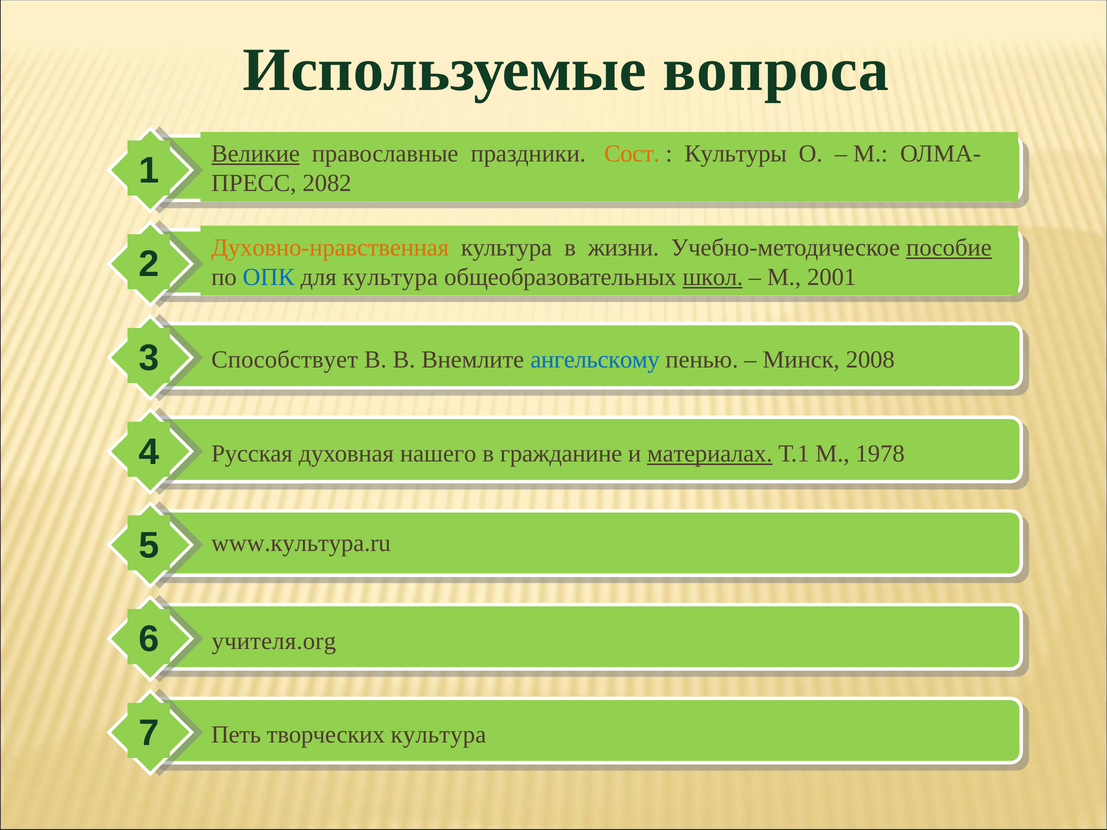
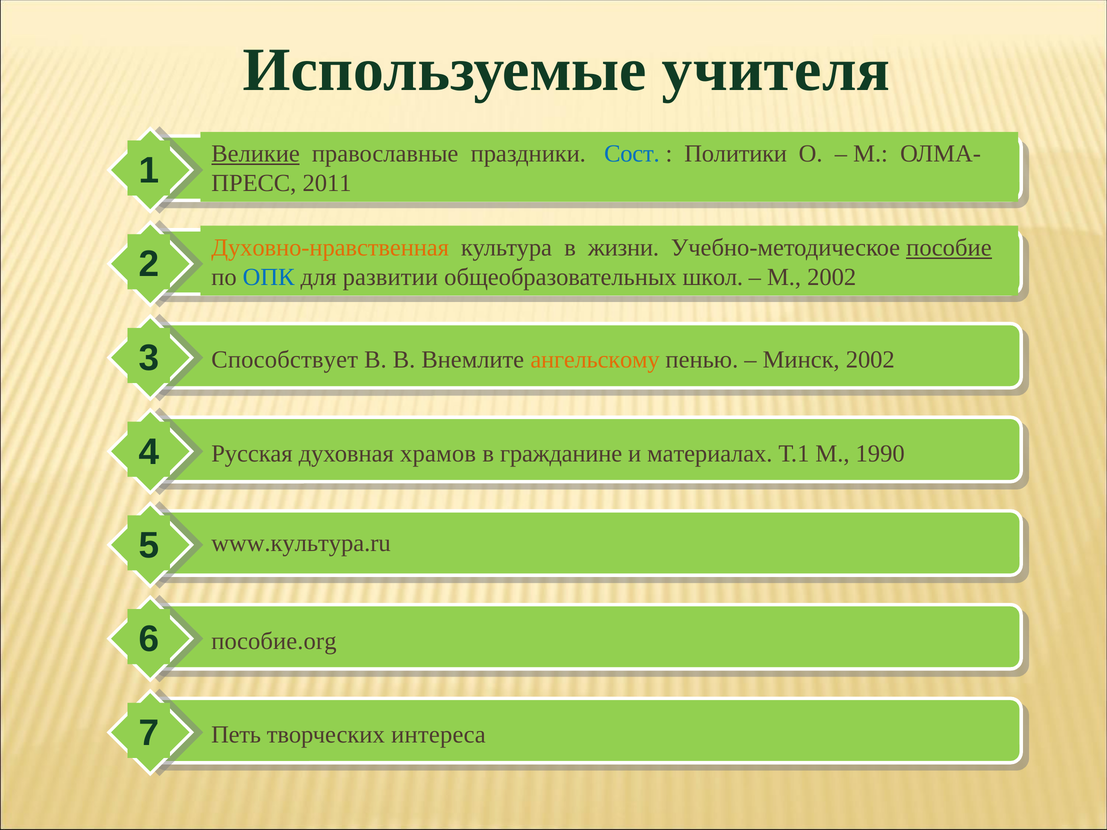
вопроса: вопроса -> учителя
Сост colour: orange -> blue
Культуры: Культуры -> Политики
2082: 2082 -> 2011
для культура: культура -> развитии
школ underline: present -> none
М 2001: 2001 -> 2002
ангельскому colour: blue -> orange
Минск 2008: 2008 -> 2002
нашего: нашего -> храмов
материалах underline: present -> none
1978: 1978 -> 1990
учителя.org: учителя.org -> пособие.org
творческих культура: культура -> интереса
